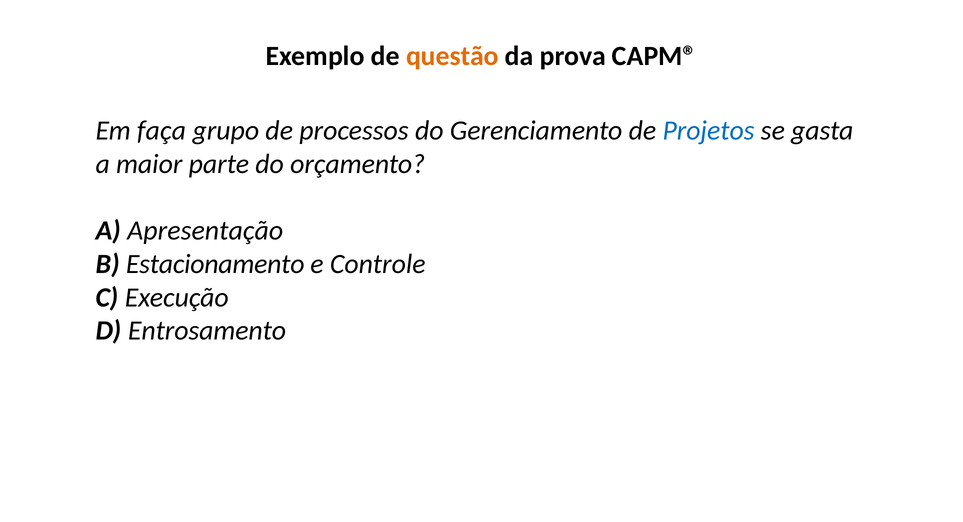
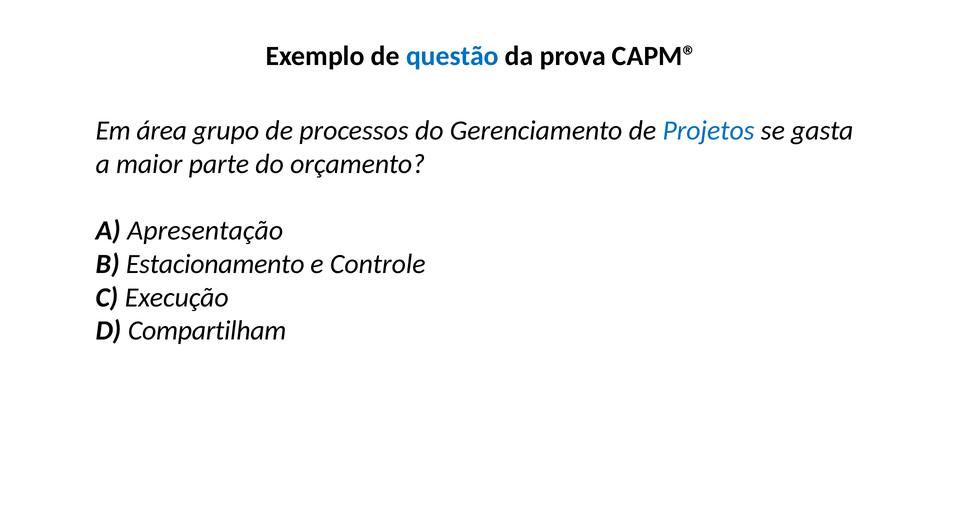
questão colour: orange -> blue
faça: faça -> área
Entrosamento: Entrosamento -> Compartilham
